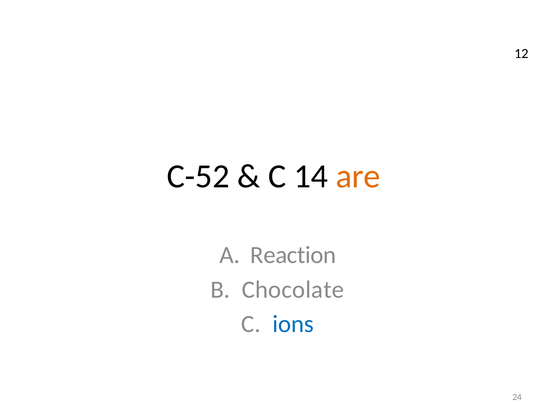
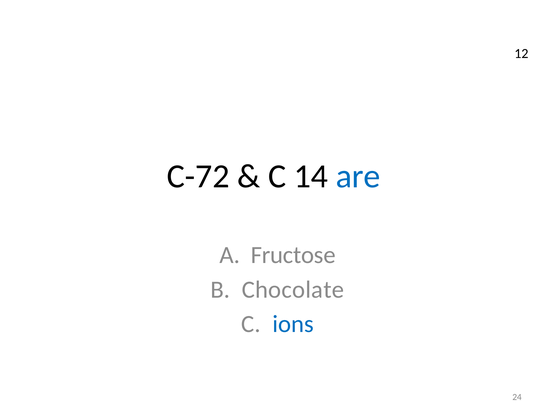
C-52: C-52 -> C-72
are colour: orange -> blue
Reaction: Reaction -> Fructose
